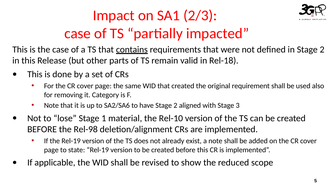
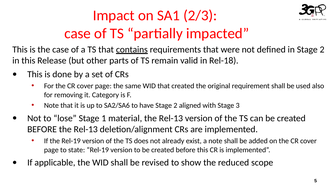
material the Rel-10: Rel-10 -> Rel-13
BEFORE the Rel-98: Rel-98 -> Rel-13
